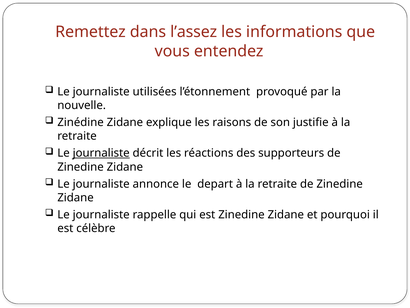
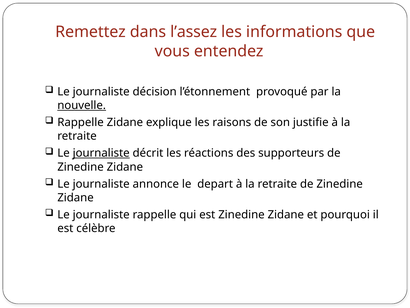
utilisées: utilisées -> décision
nouvelle underline: none -> present
Zinédine at (81, 122): Zinédine -> Rappelle
